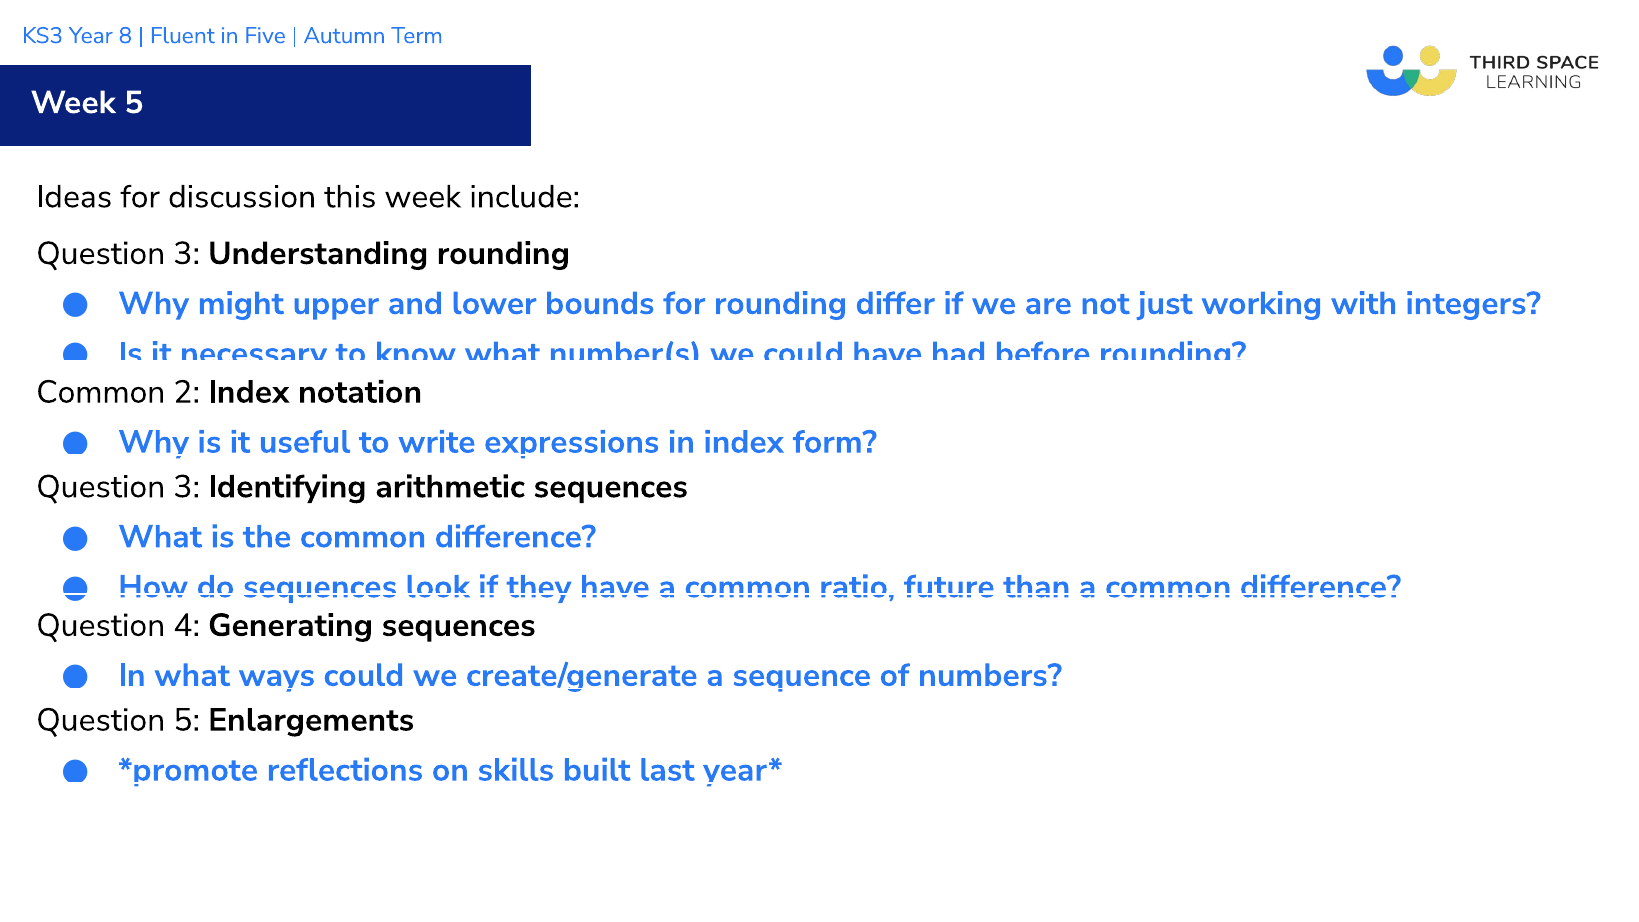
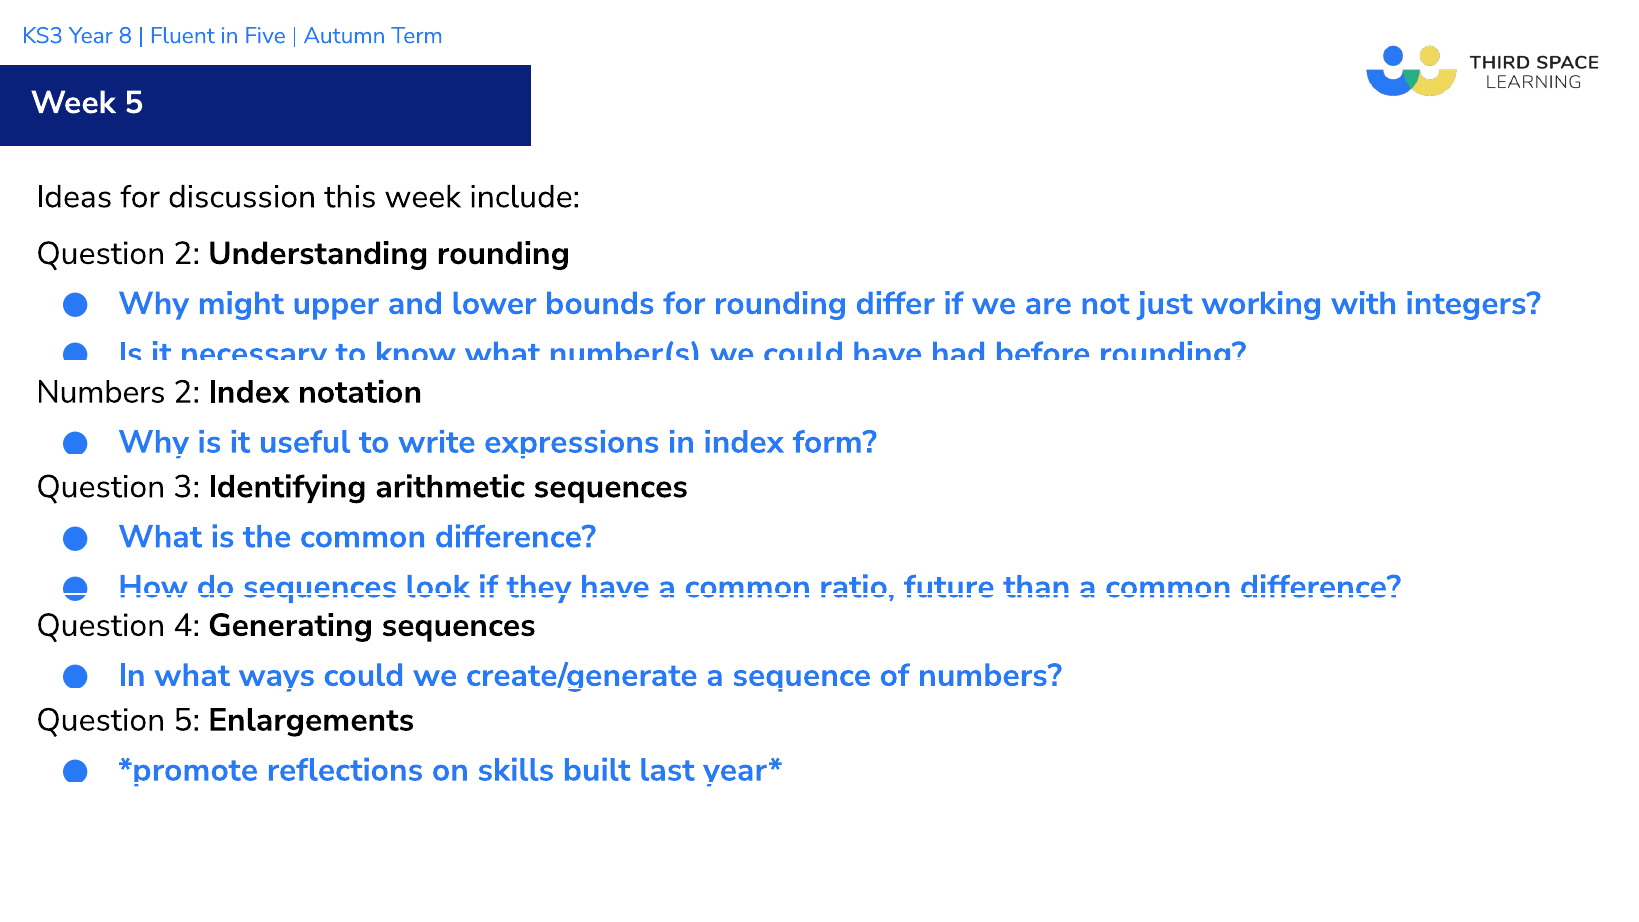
3 at (187, 253): 3 -> 2
Common at (101, 392): Common -> Numbers
